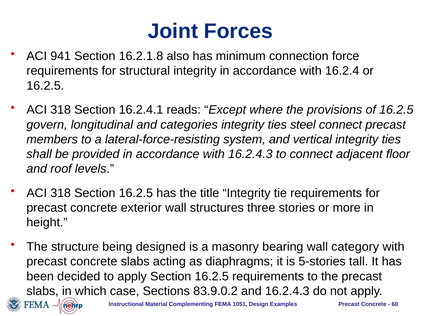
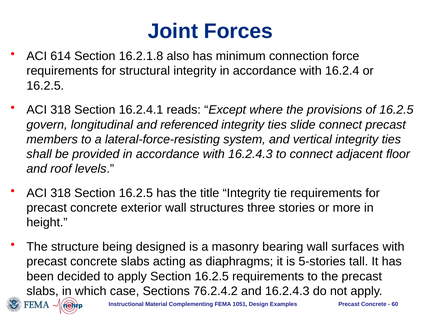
941: 941 -> 614
categories: categories -> referenced
steel: steel -> slide
category: category -> surfaces
83.9.0.2: 83.9.0.2 -> 76.2.4.2
